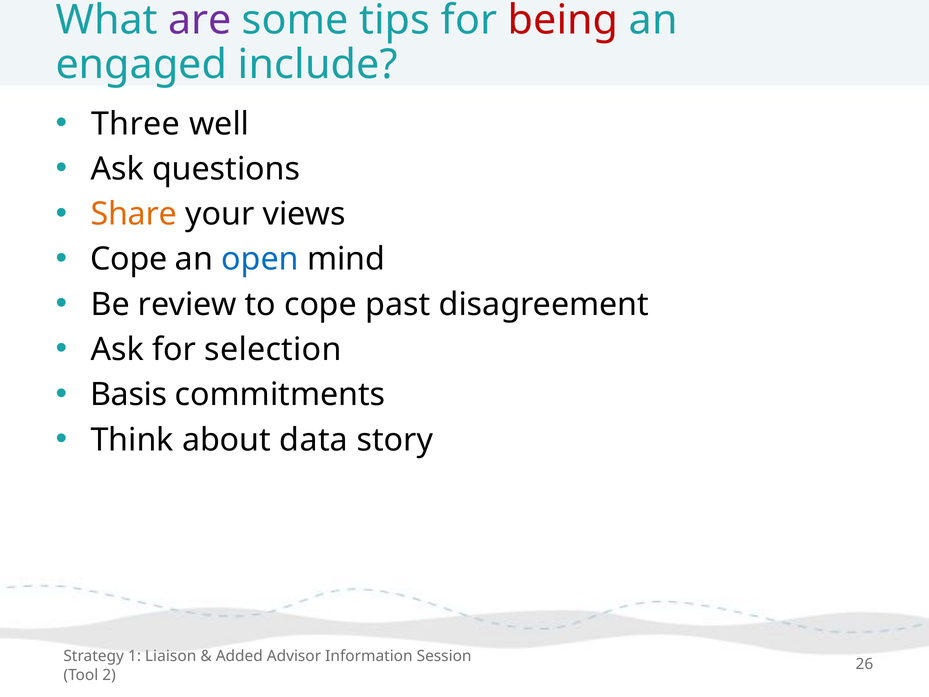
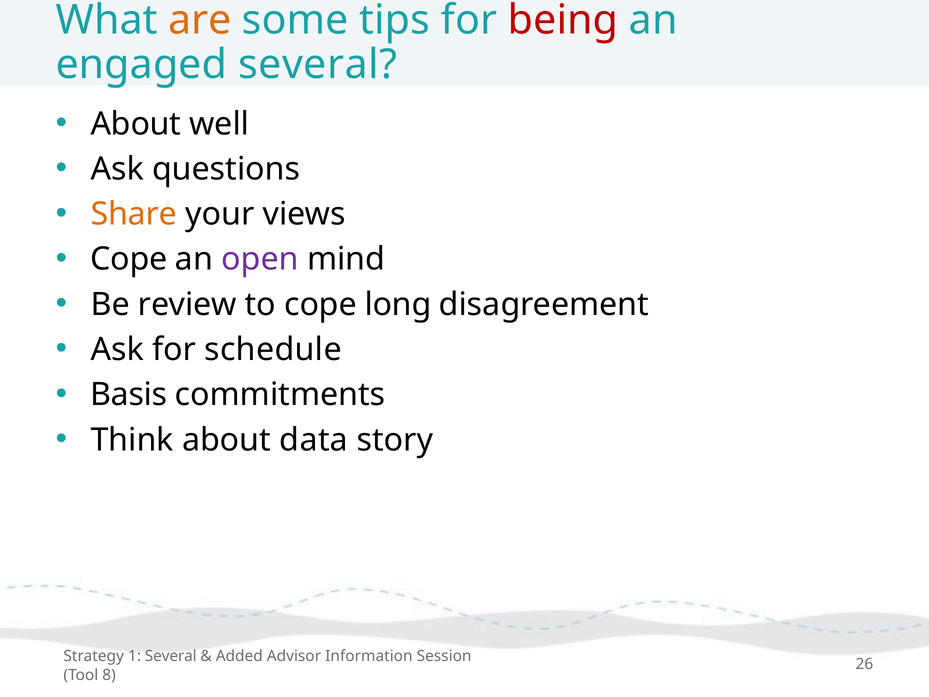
are colour: purple -> orange
engaged include: include -> several
Three at (136, 124): Three -> About
open colour: blue -> purple
past: past -> long
selection: selection -> schedule
1 Liaison: Liaison -> Several
2: 2 -> 8
